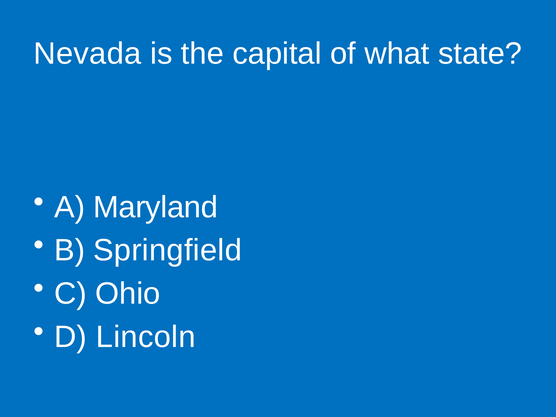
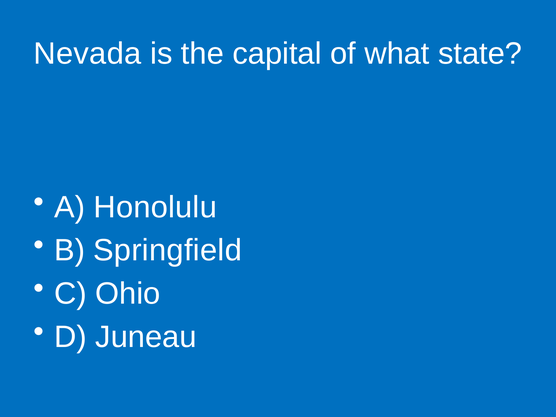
Maryland: Maryland -> Honolulu
Lincoln: Lincoln -> Juneau
